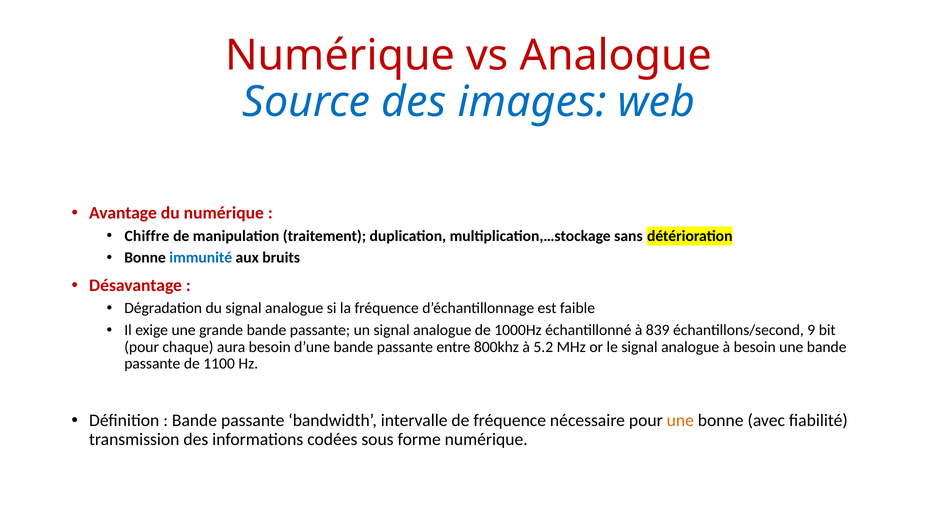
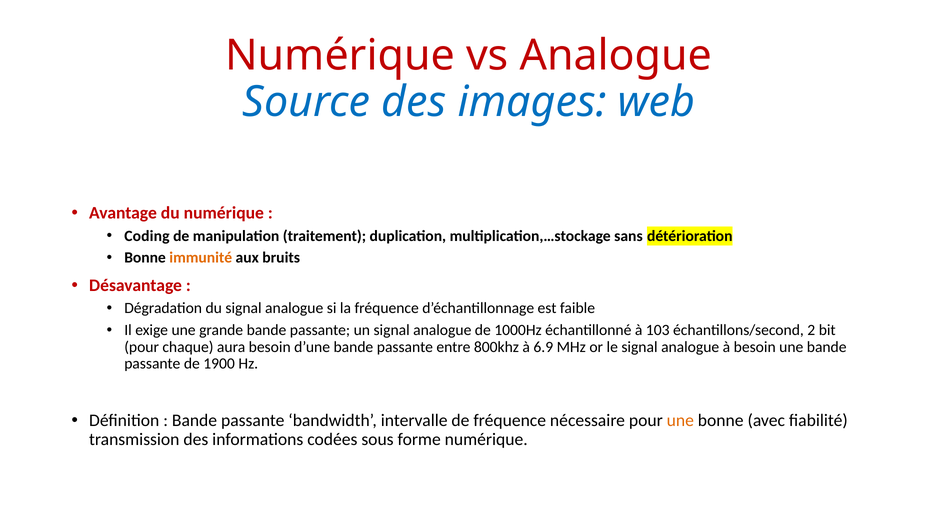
Chiffre: Chiffre -> Coding
immunité colour: blue -> orange
839: 839 -> 103
9: 9 -> 2
5.2: 5.2 -> 6.9
1100: 1100 -> 1900
